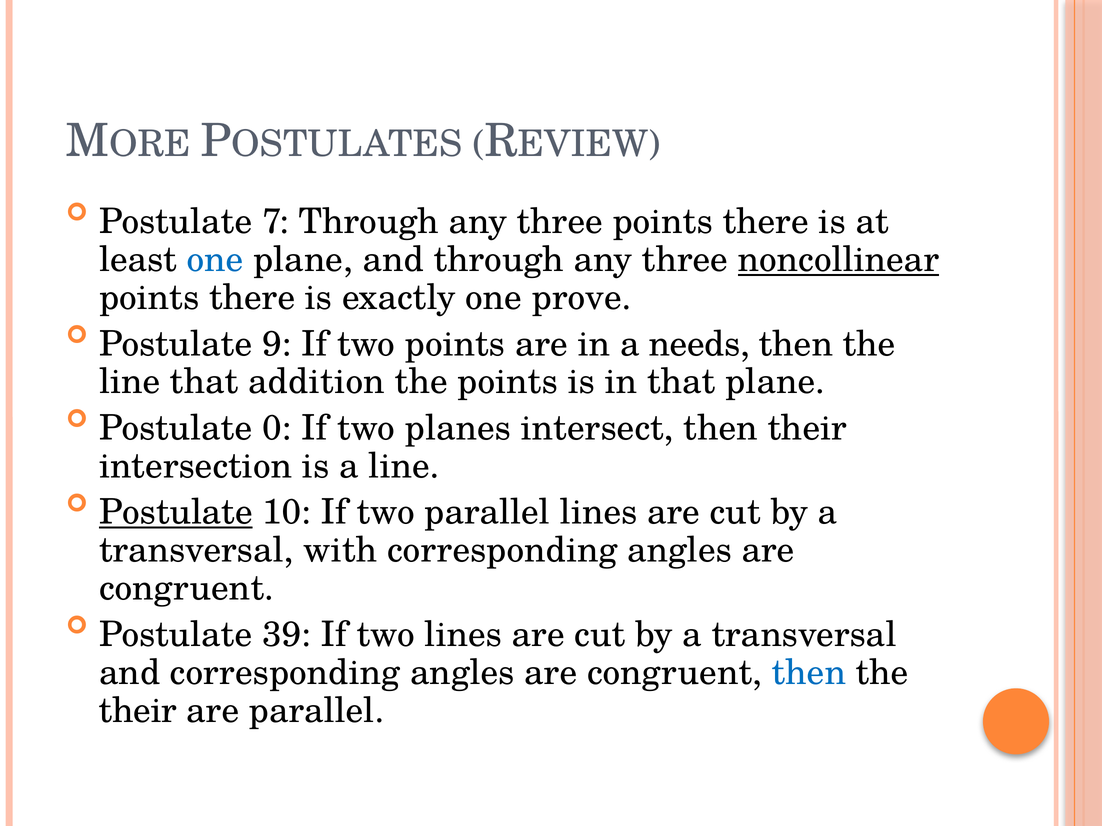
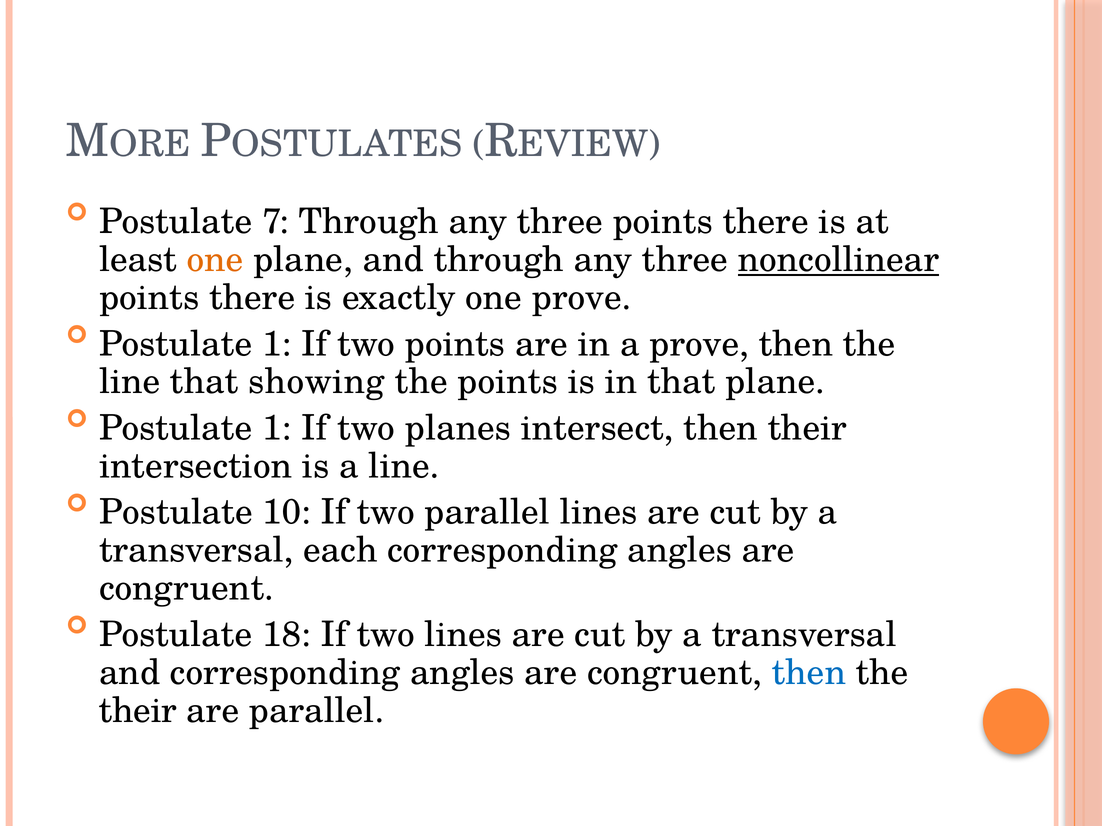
one at (215, 260) colour: blue -> orange
9 at (277, 344): 9 -> 1
a needs: needs -> prove
addition: addition -> showing
0 at (277, 428): 0 -> 1
Postulate at (176, 513) underline: present -> none
with: with -> each
39: 39 -> 18
